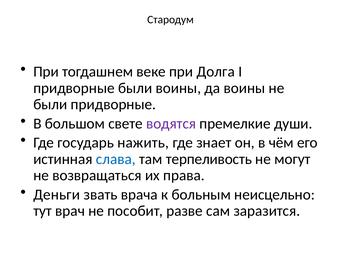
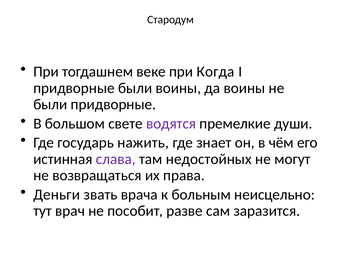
Долга: Долга -> Когда
слава colour: blue -> purple
терпеливость: терпеливость -> недостойных
